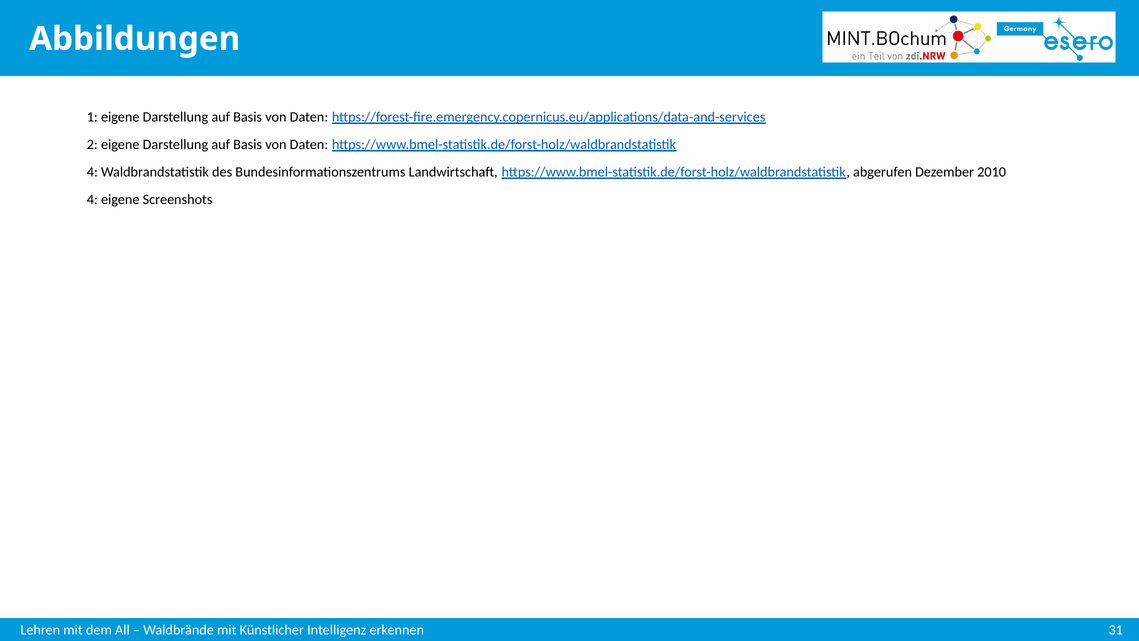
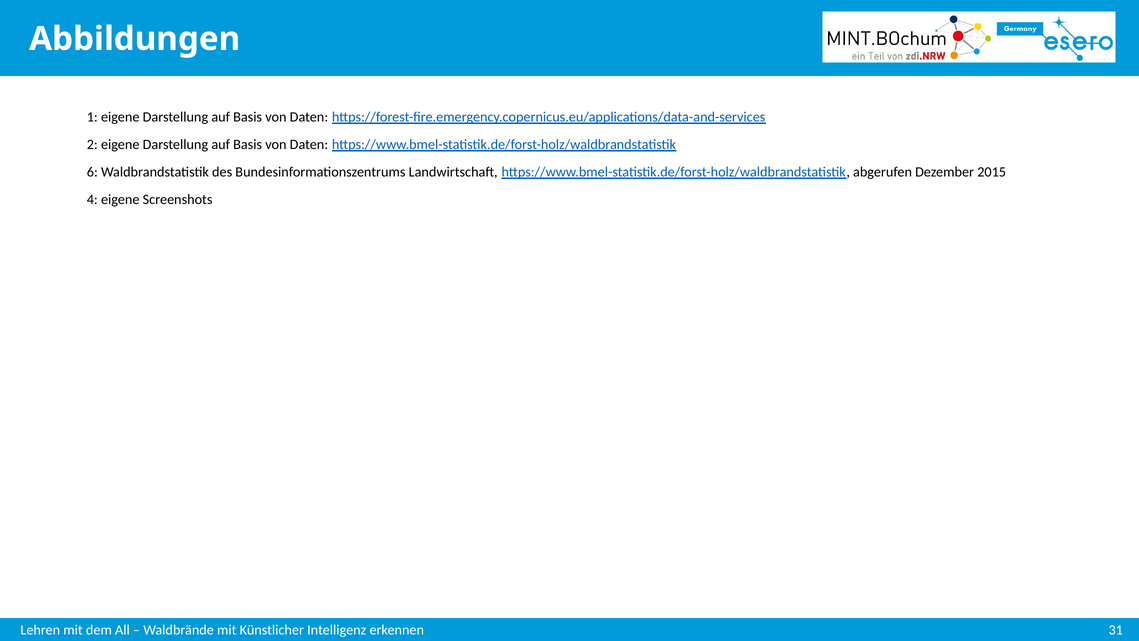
4 at (92, 172): 4 -> 6
2010: 2010 -> 2015
